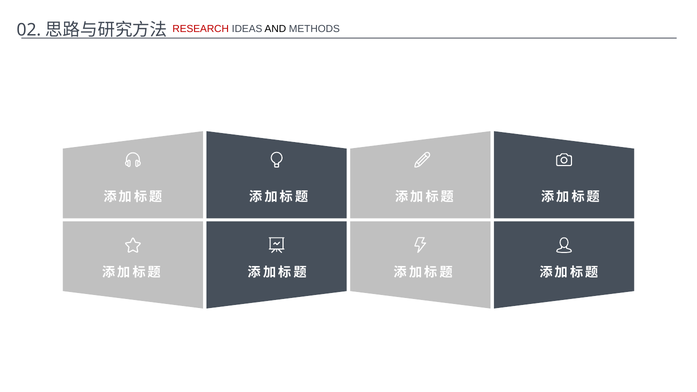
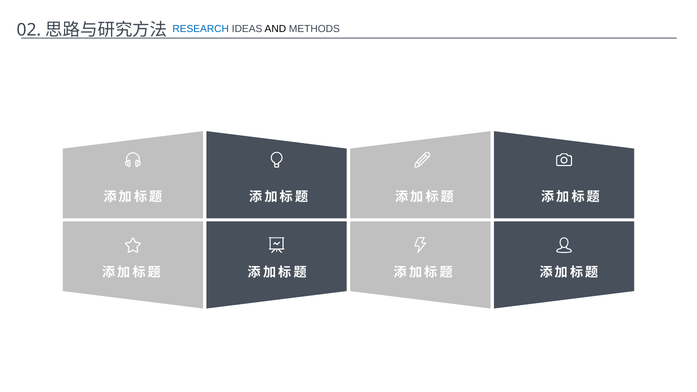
RESEARCH colour: red -> blue
